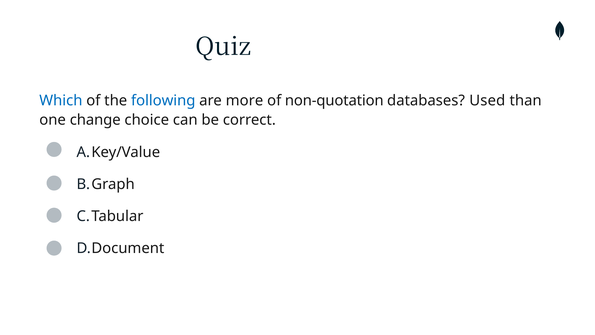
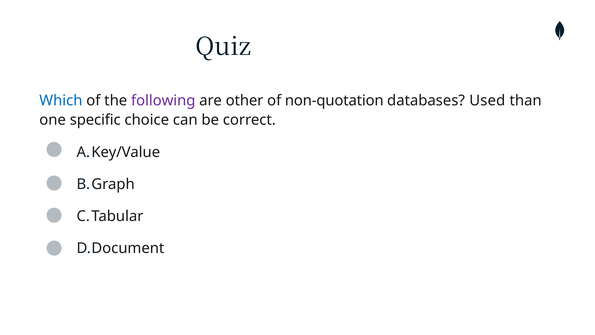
following colour: blue -> purple
more: more -> other
change: change -> specific
